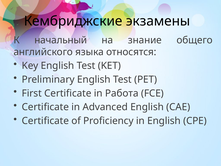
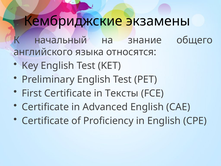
Работа: Работа -> Тексты
